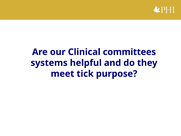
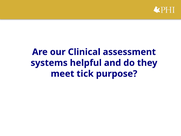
committees: committees -> assessment
